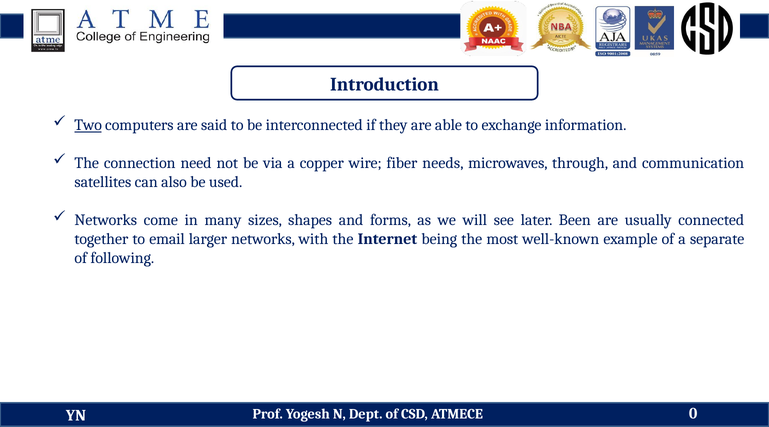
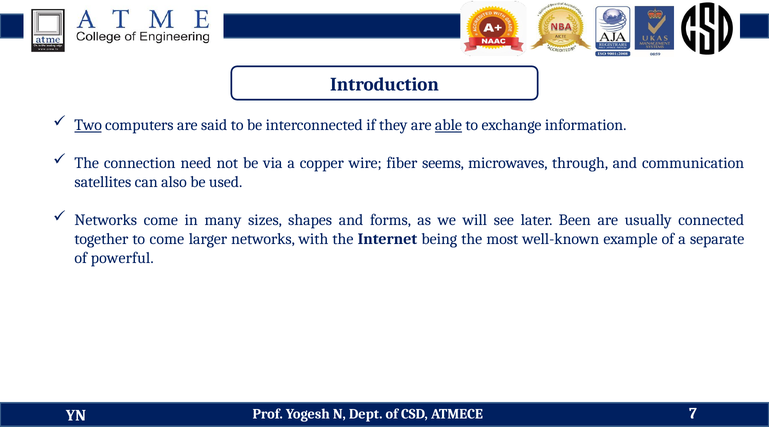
able underline: none -> present
needs: needs -> seems
to email: email -> come
following: following -> powerful
0: 0 -> 7
